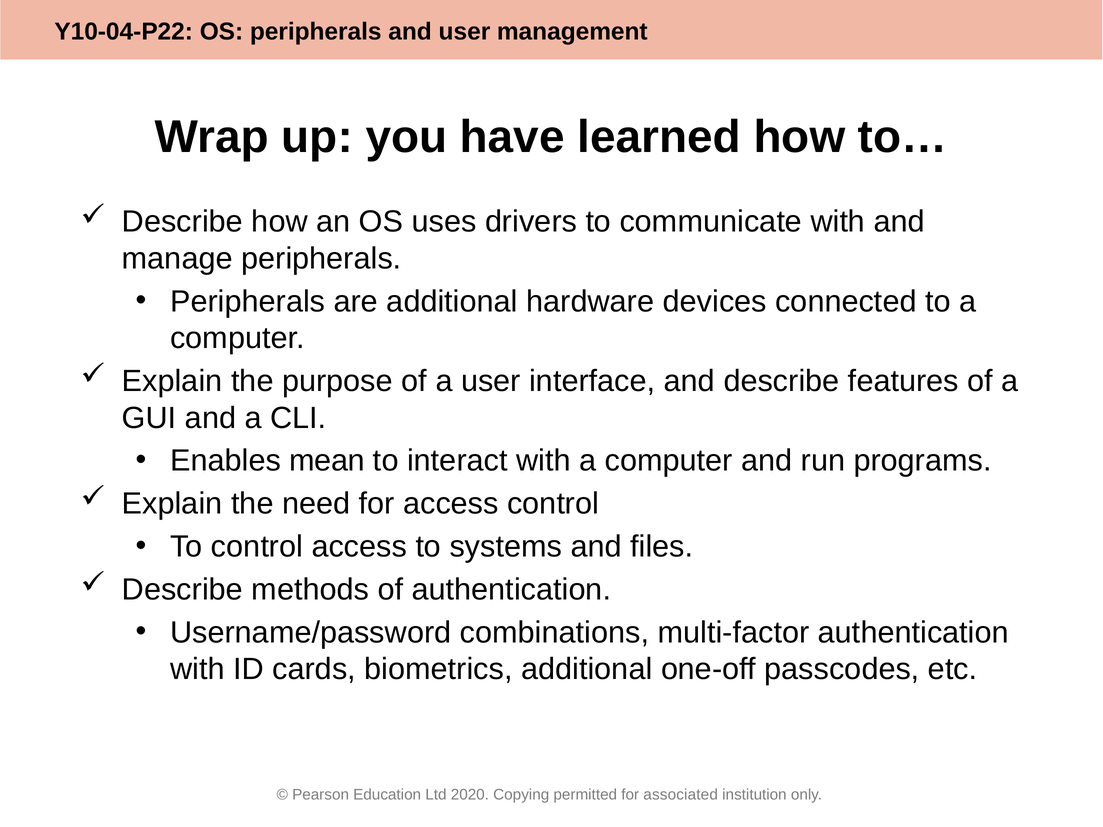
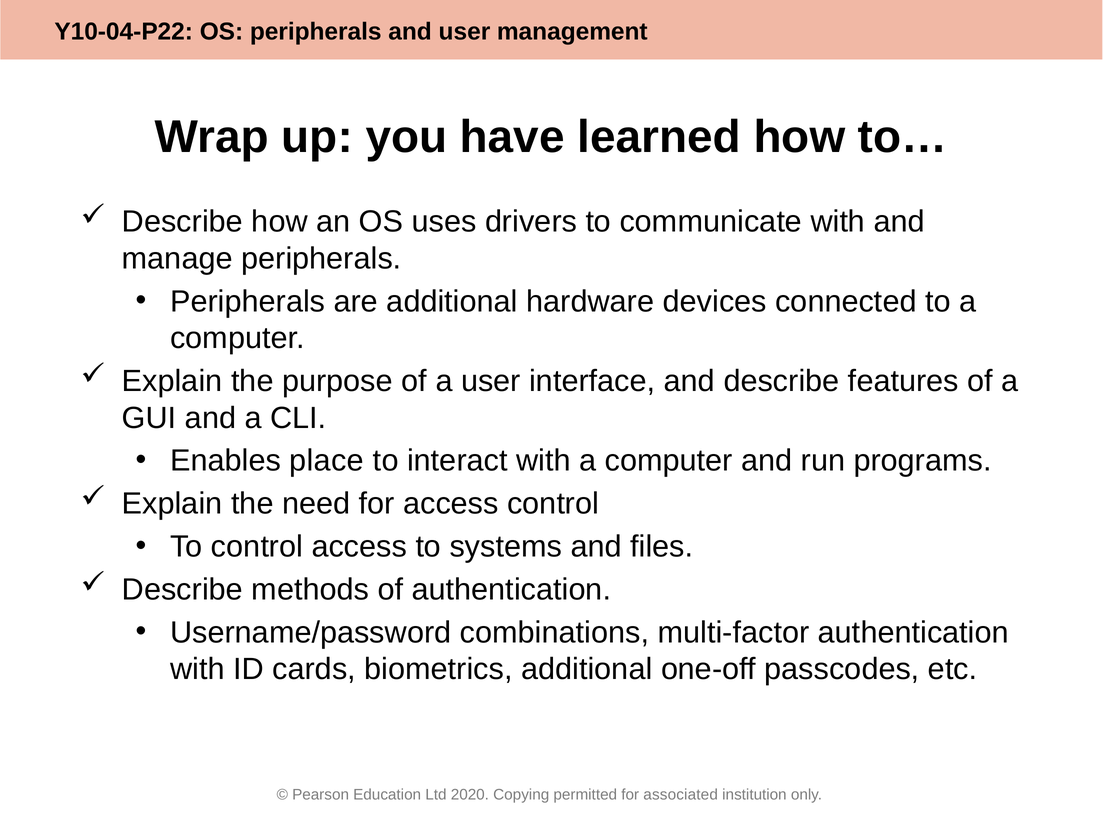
mean: mean -> place
